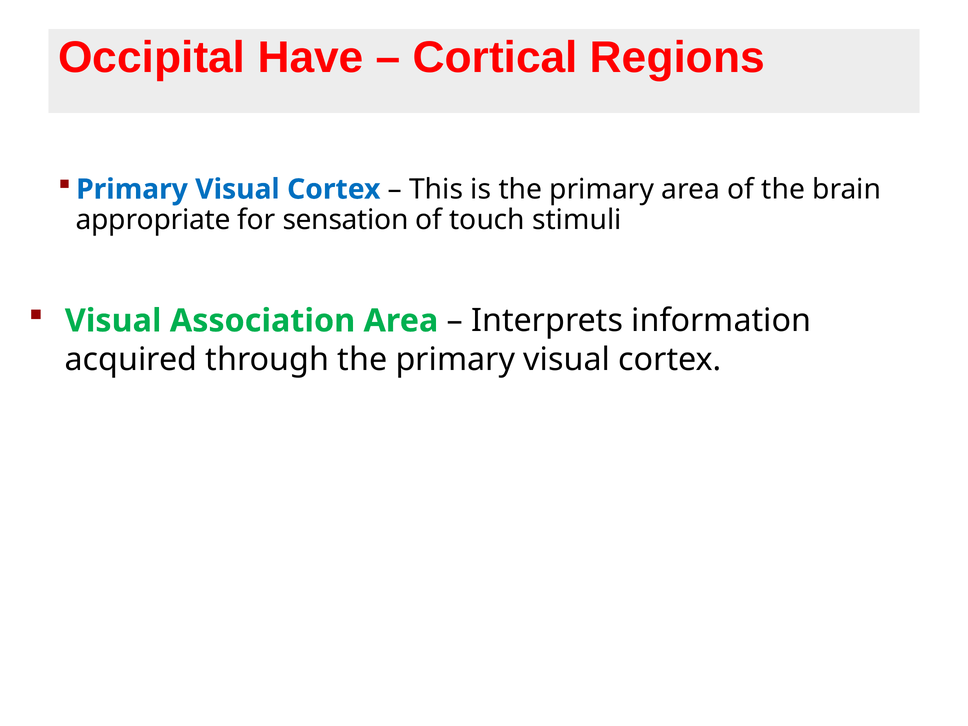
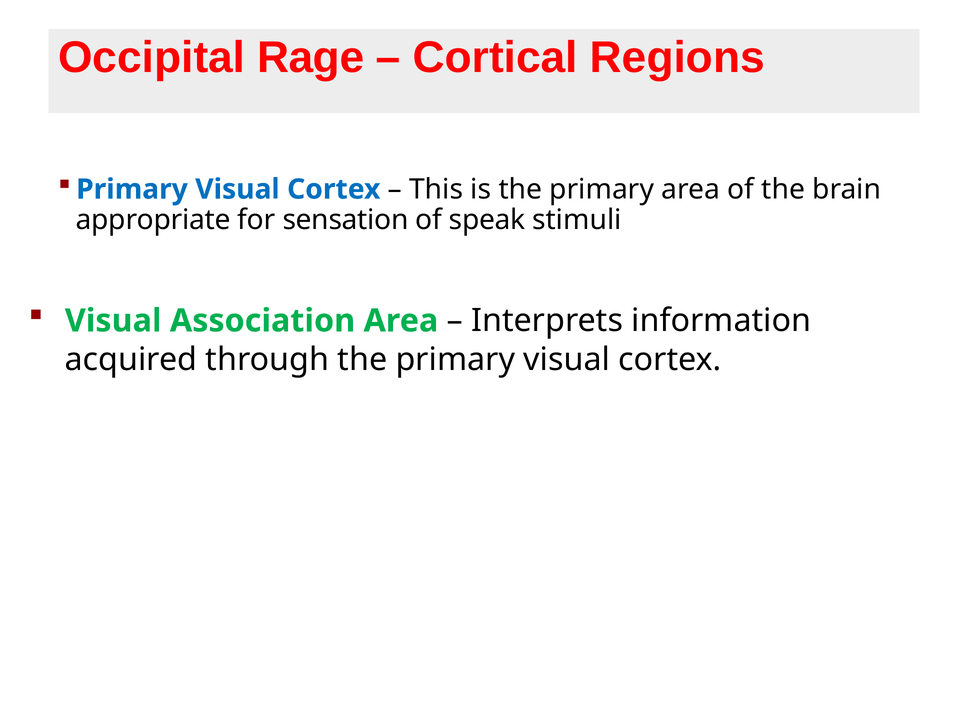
Have: Have -> Rage
touch: touch -> speak
